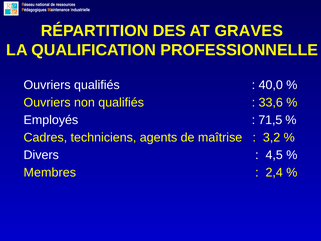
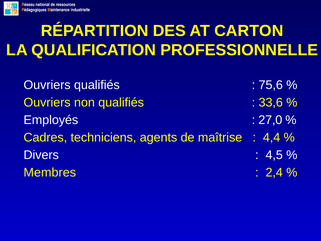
GRAVES: GRAVES -> CARTON
40,0: 40,0 -> 75,6
71,5: 71,5 -> 27,0
3,2: 3,2 -> 4,4
